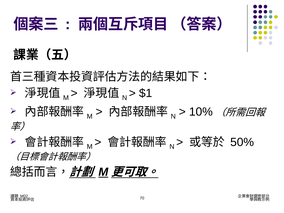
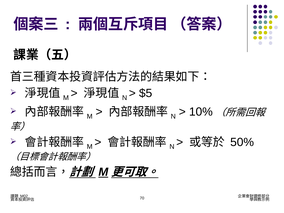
$1: $1 -> $5
